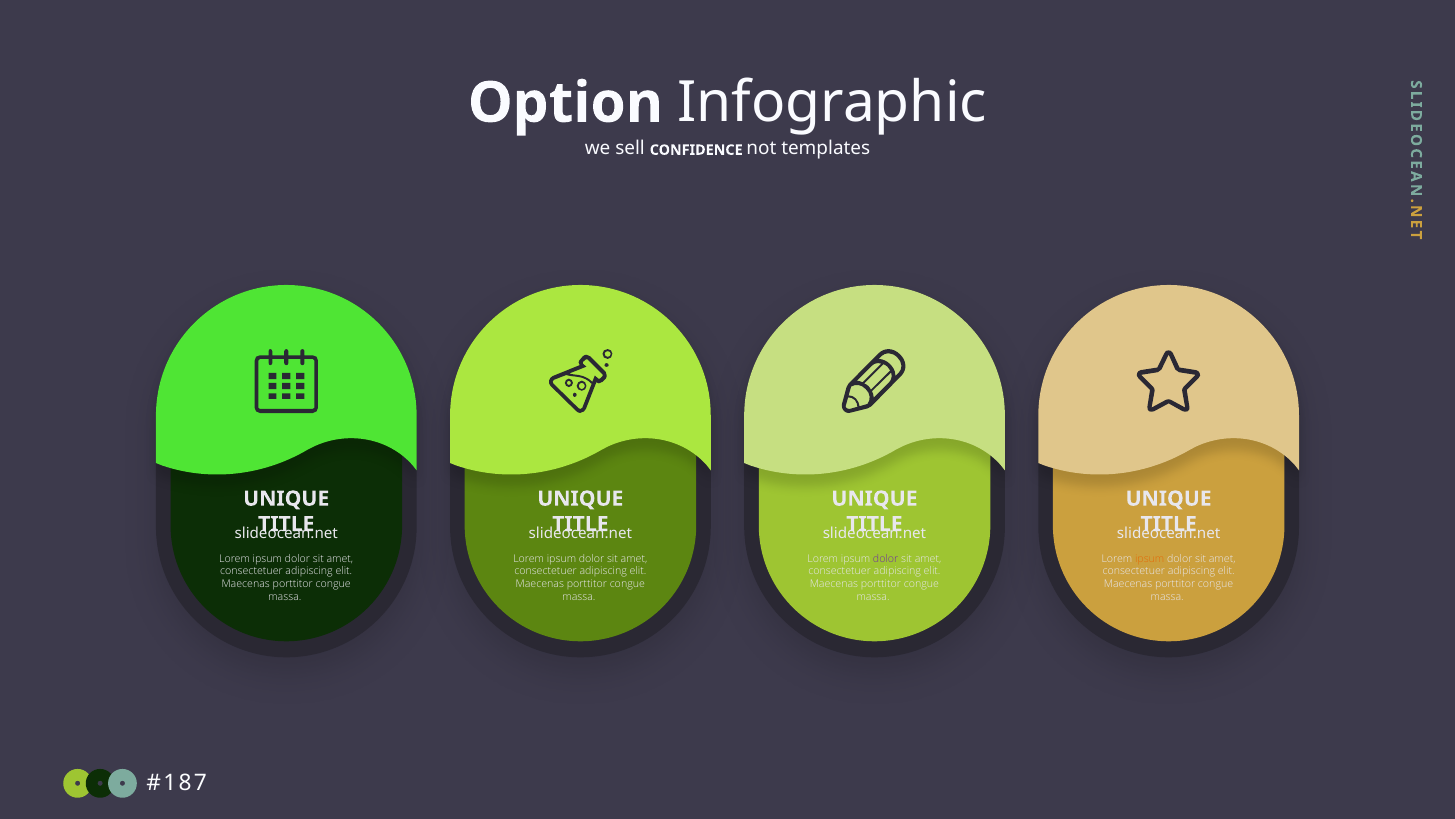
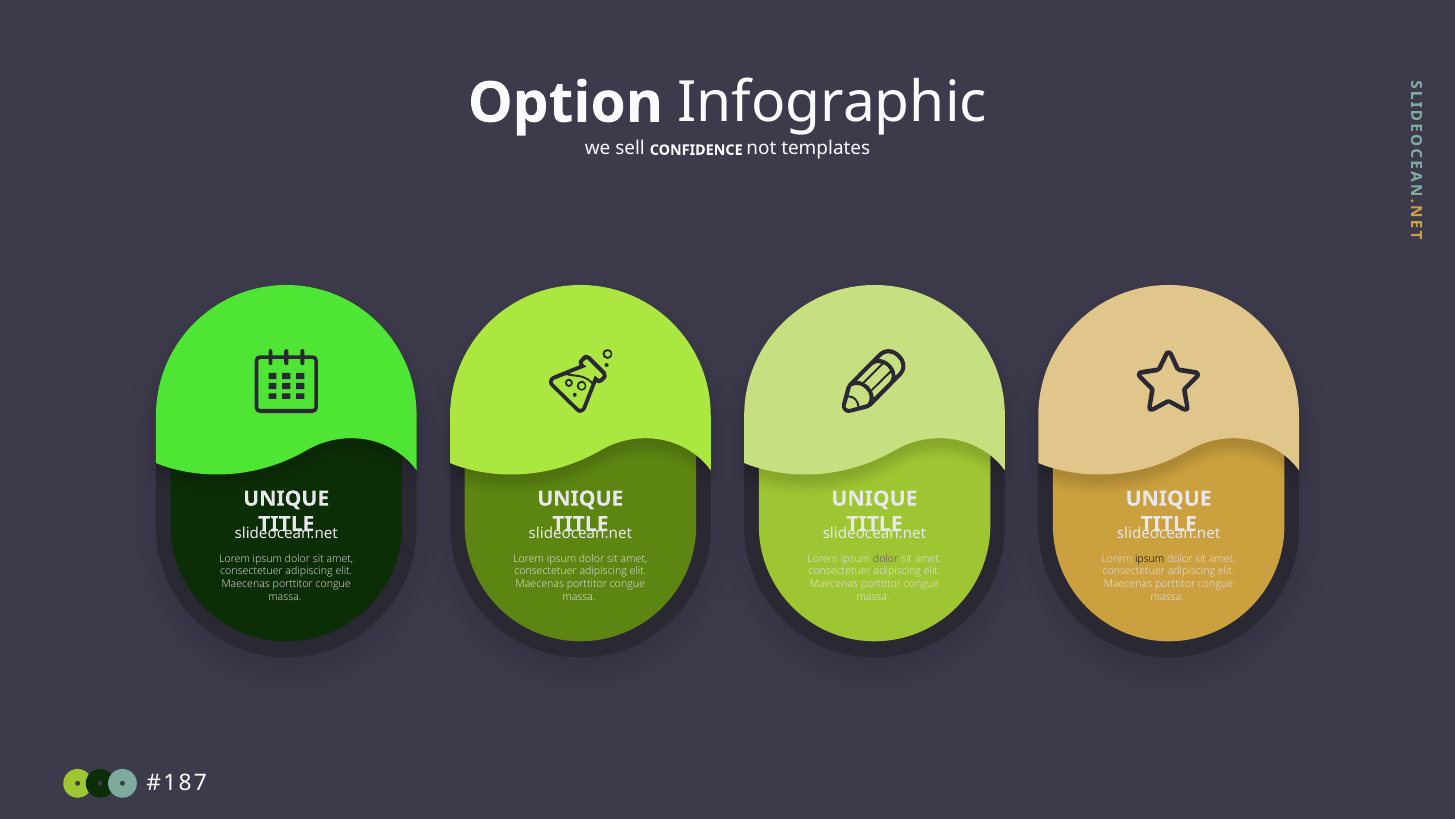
ipsum at (1150, 558) colour: orange -> black
